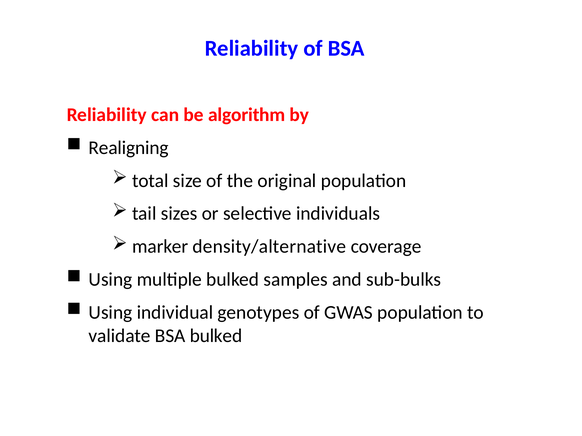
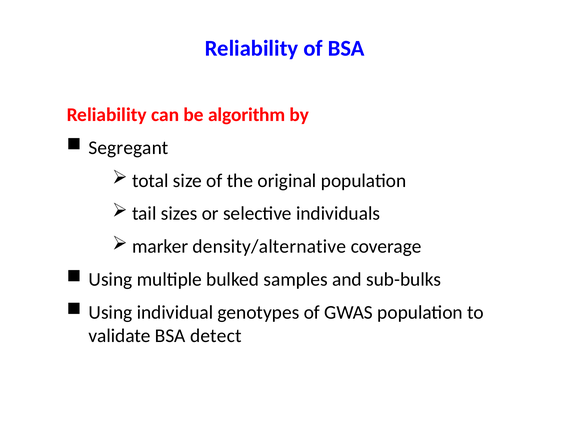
Realigning: Realigning -> Segregant
BSA bulked: bulked -> detect
